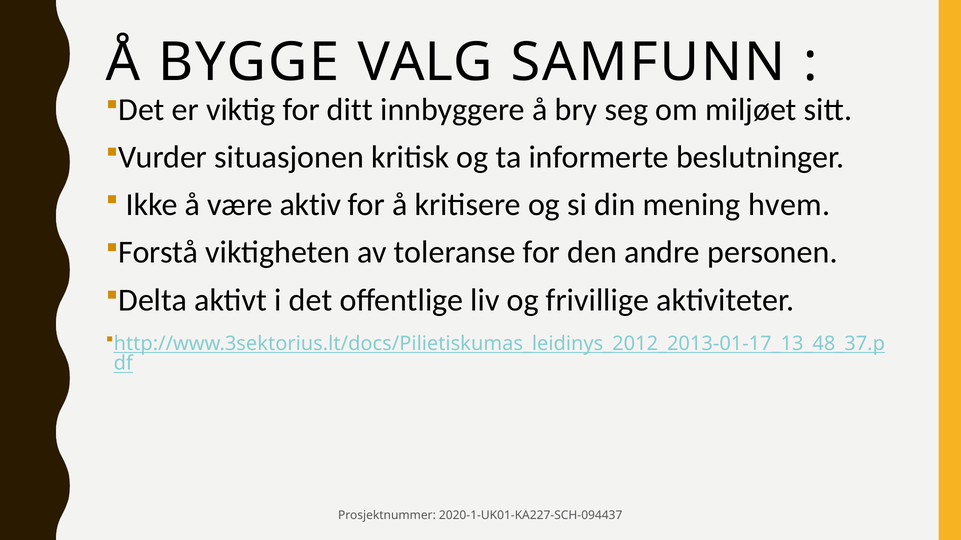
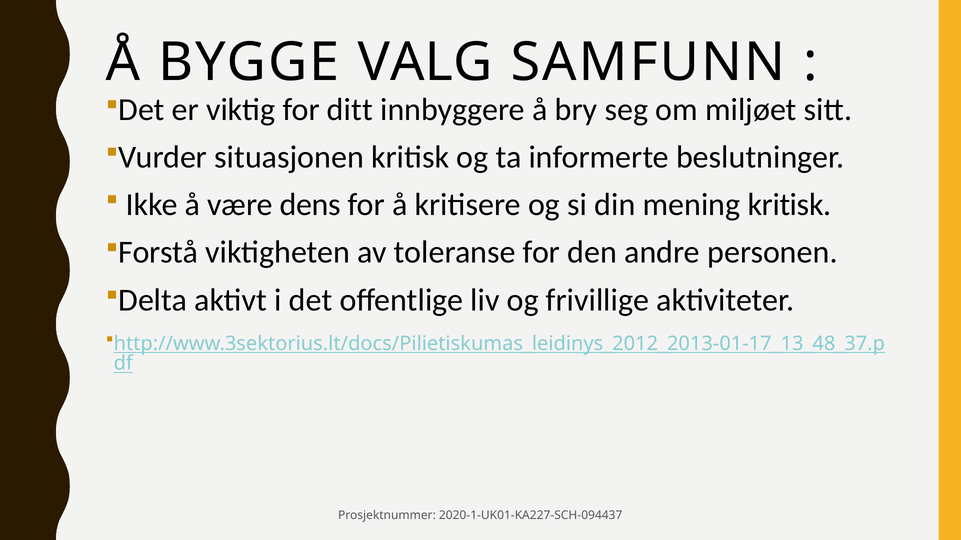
aktiv: aktiv -> dens
mening hvem: hvem -> kritisk
